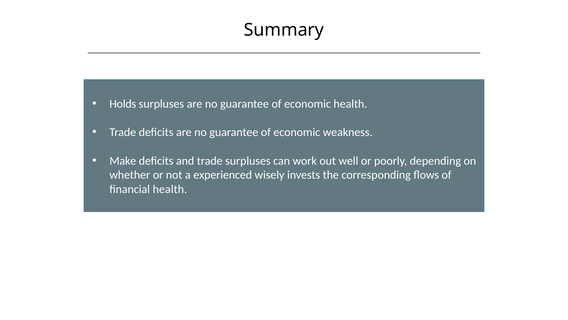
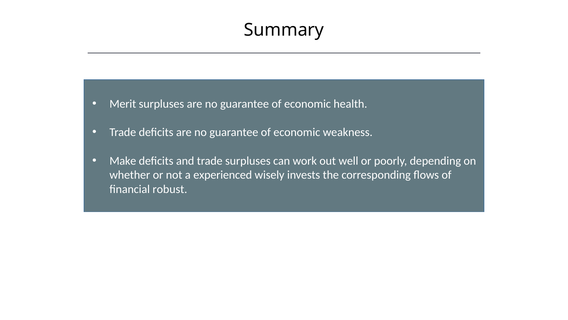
Holds: Holds -> Merit
financial health: health -> robust
